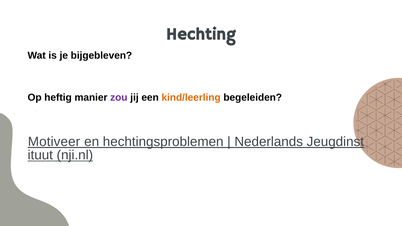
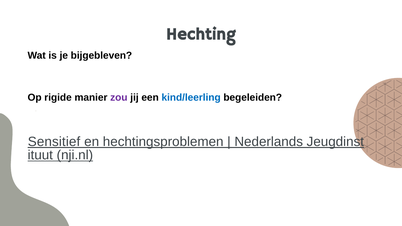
heftig: heftig -> rigide
kind/leerling colour: orange -> blue
Motiveer: Motiveer -> Sensitief
